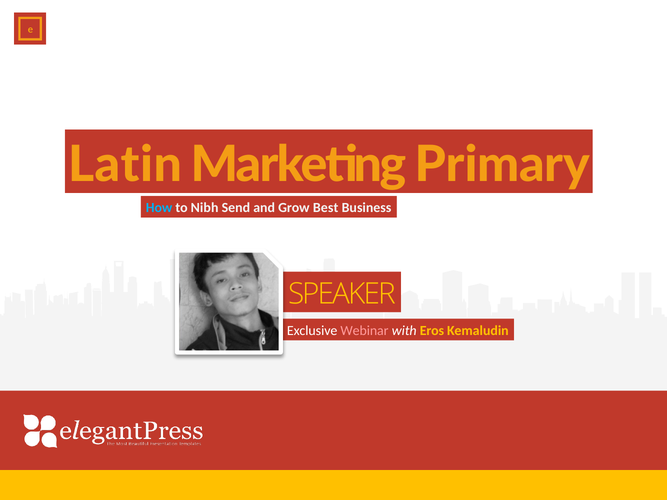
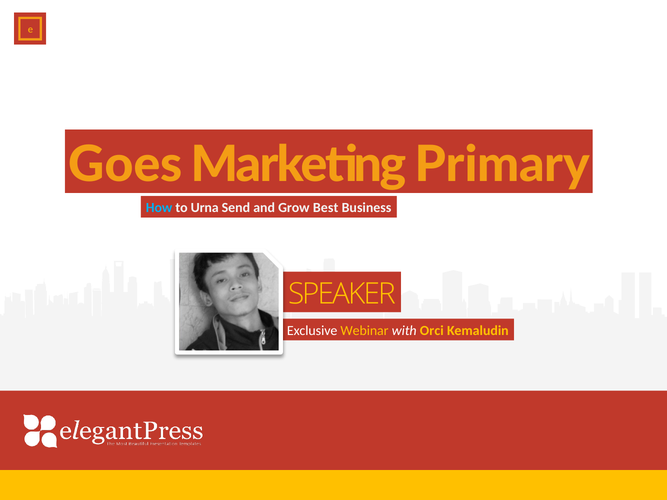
Latin: Latin -> Goes
Nibh: Nibh -> Urna
Webinar colour: pink -> yellow
Eros: Eros -> Orci
